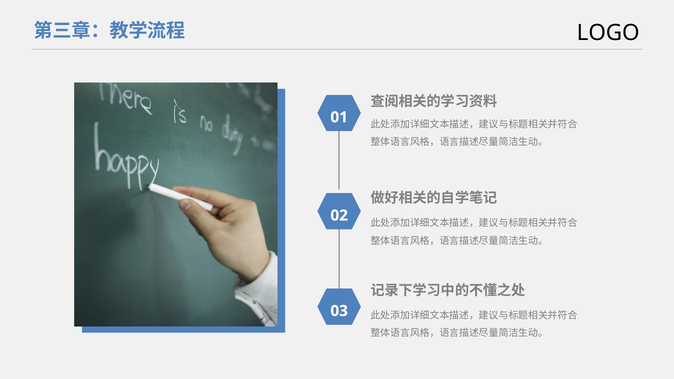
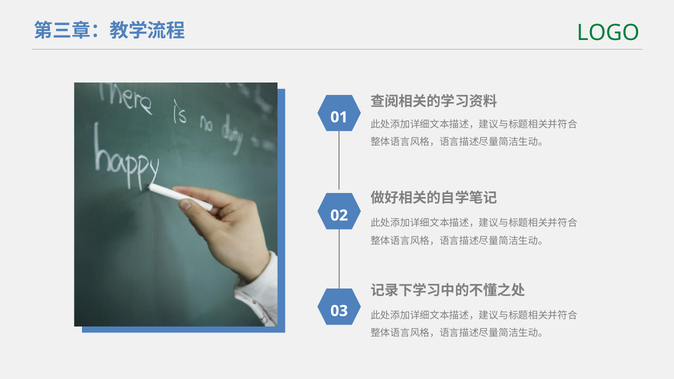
LOGO colour: black -> green
